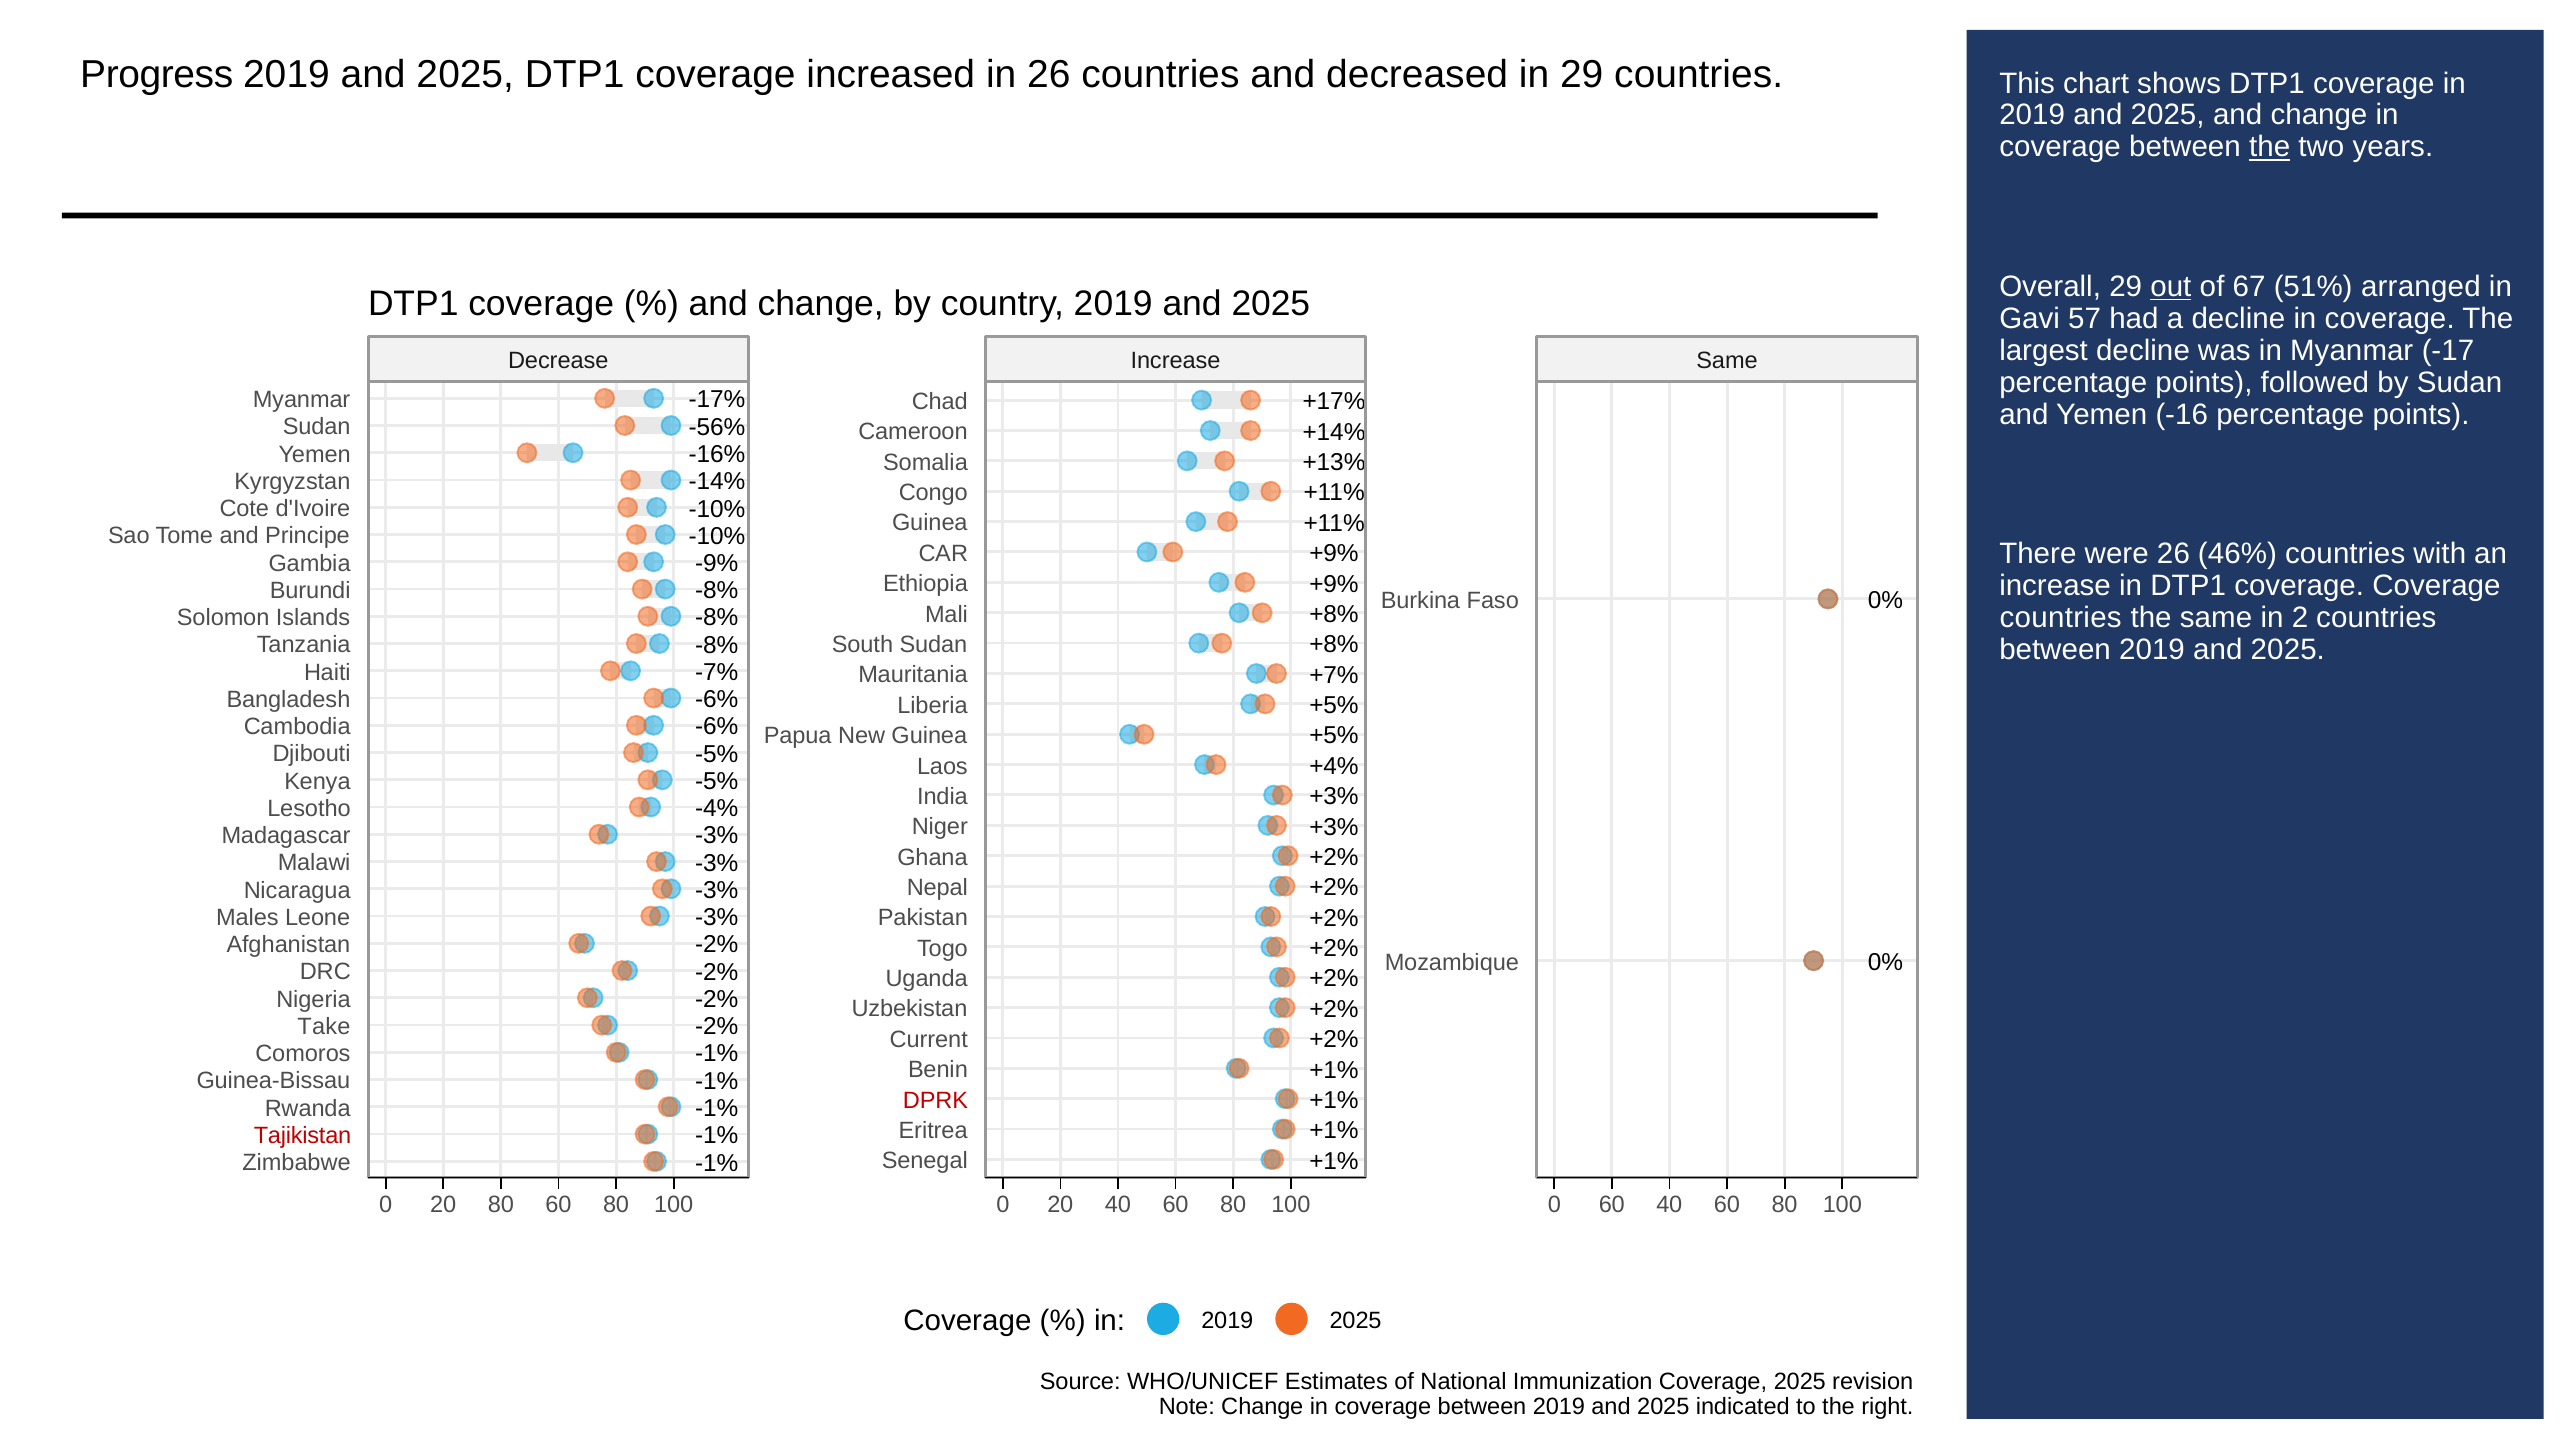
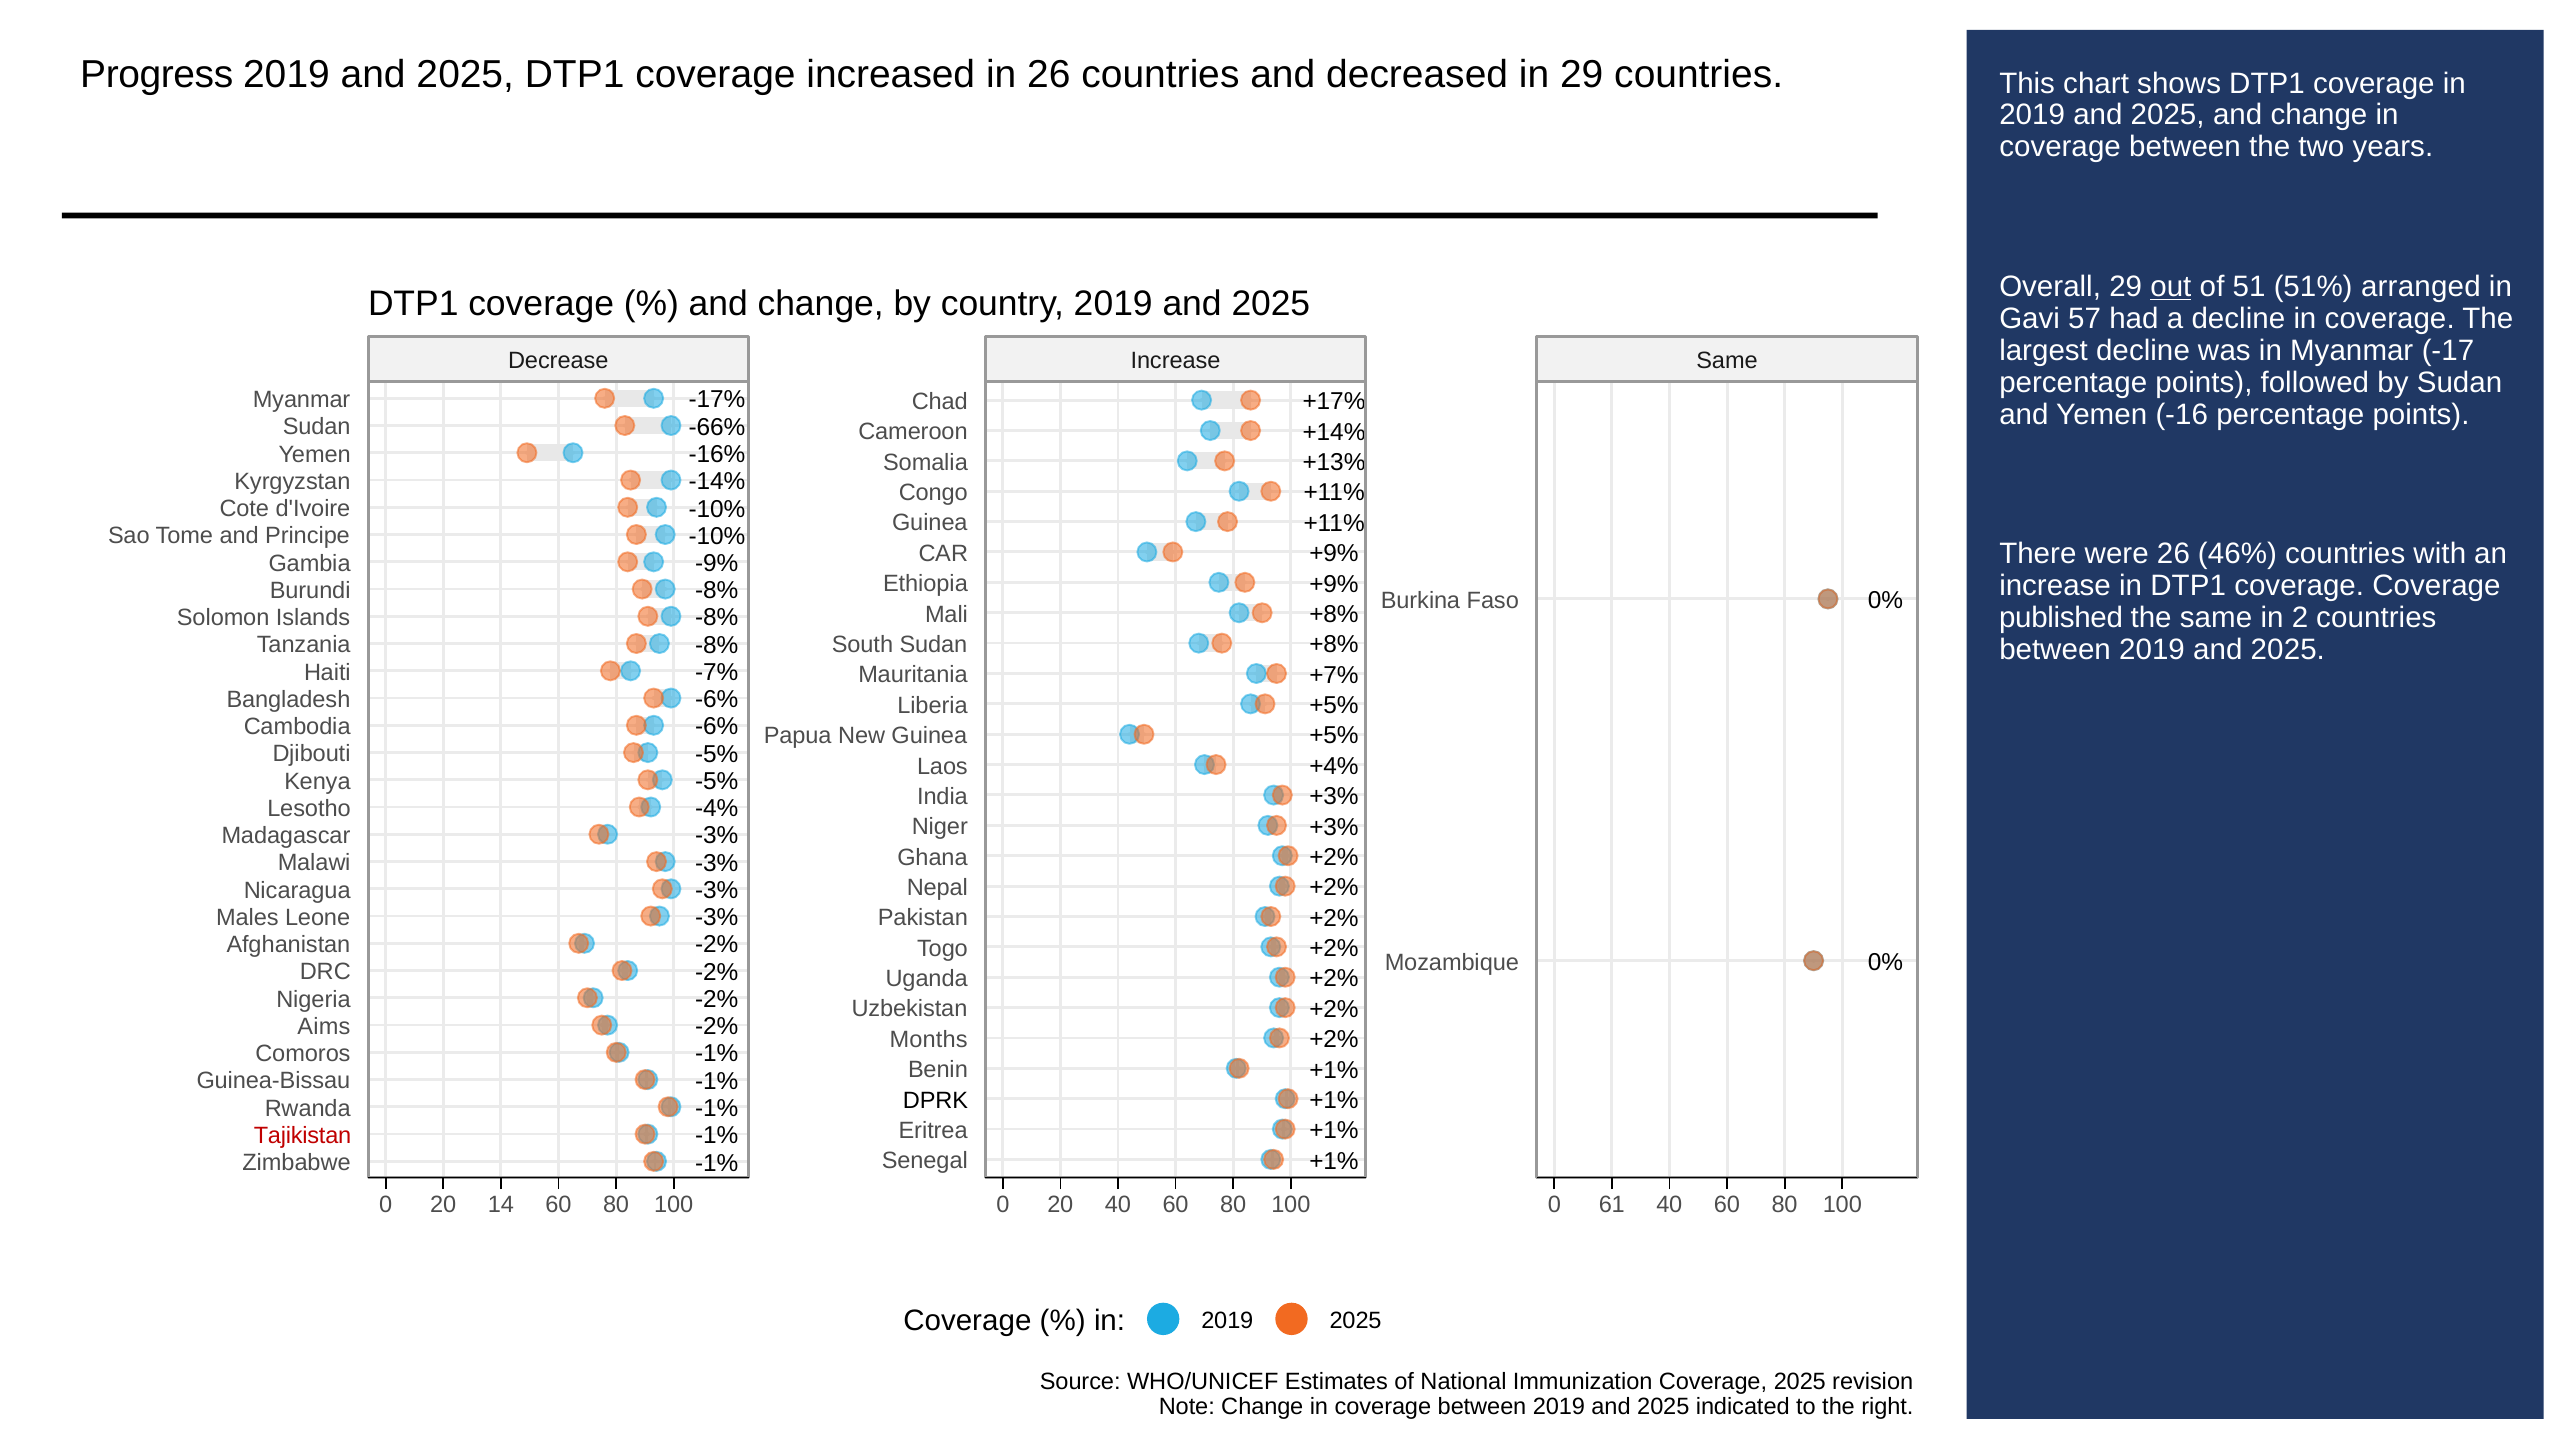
the at (2270, 147) underline: present -> none
67: 67 -> 51
-56%: -56% -> -66%
countries at (2061, 618): countries -> published
Take: Take -> Aims
Current: Current -> Months
DPRK colour: red -> black
20 80: 80 -> 14
0 60: 60 -> 61
